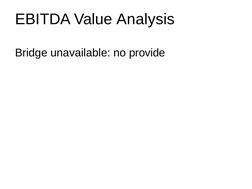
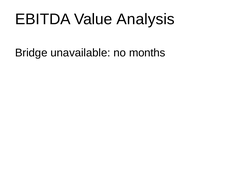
provide: provide -> months
